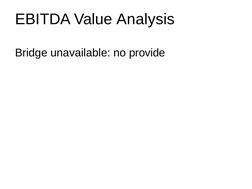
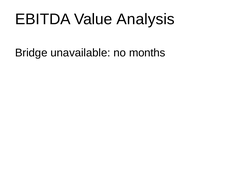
provide: provide -> months
